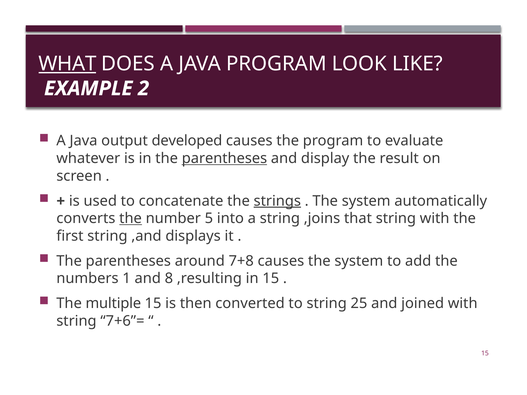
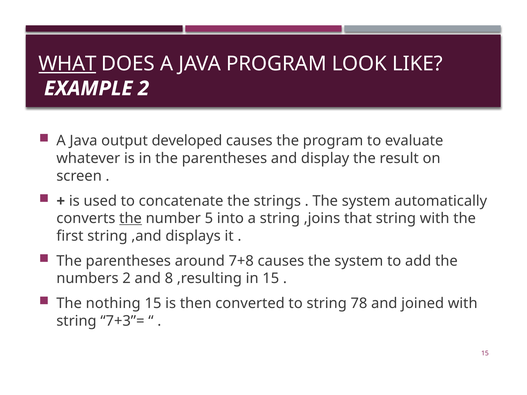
parentheses at (224, 158) underline: present -> none
strings underline: present -> none
numbers 1: 1 -> 2
multiple: multiple -> nothing
25: 25 -> 78
7+6”=: 7+6”= -> 7+3”=
